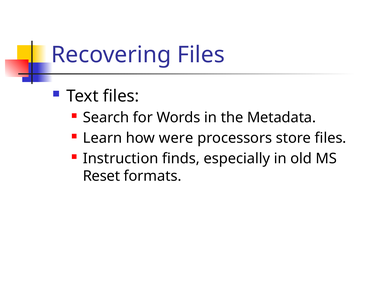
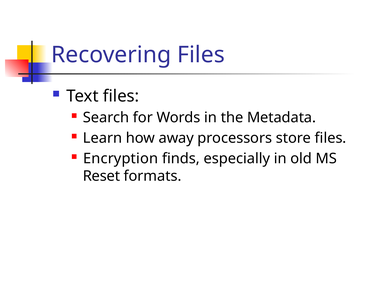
were: were -> away
Instruction: Instruction -> Encryption
